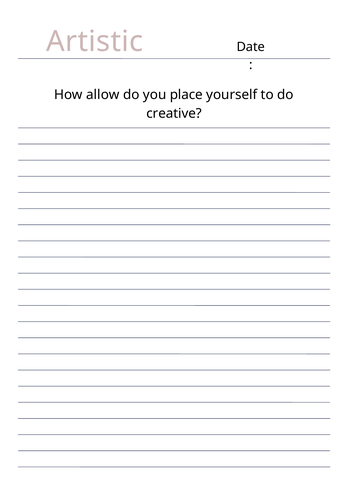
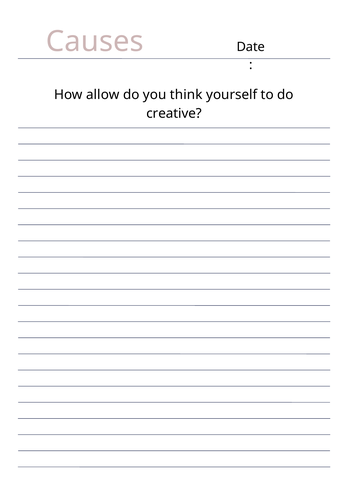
Artistic: Artistic -> Causes
place: place -> think
